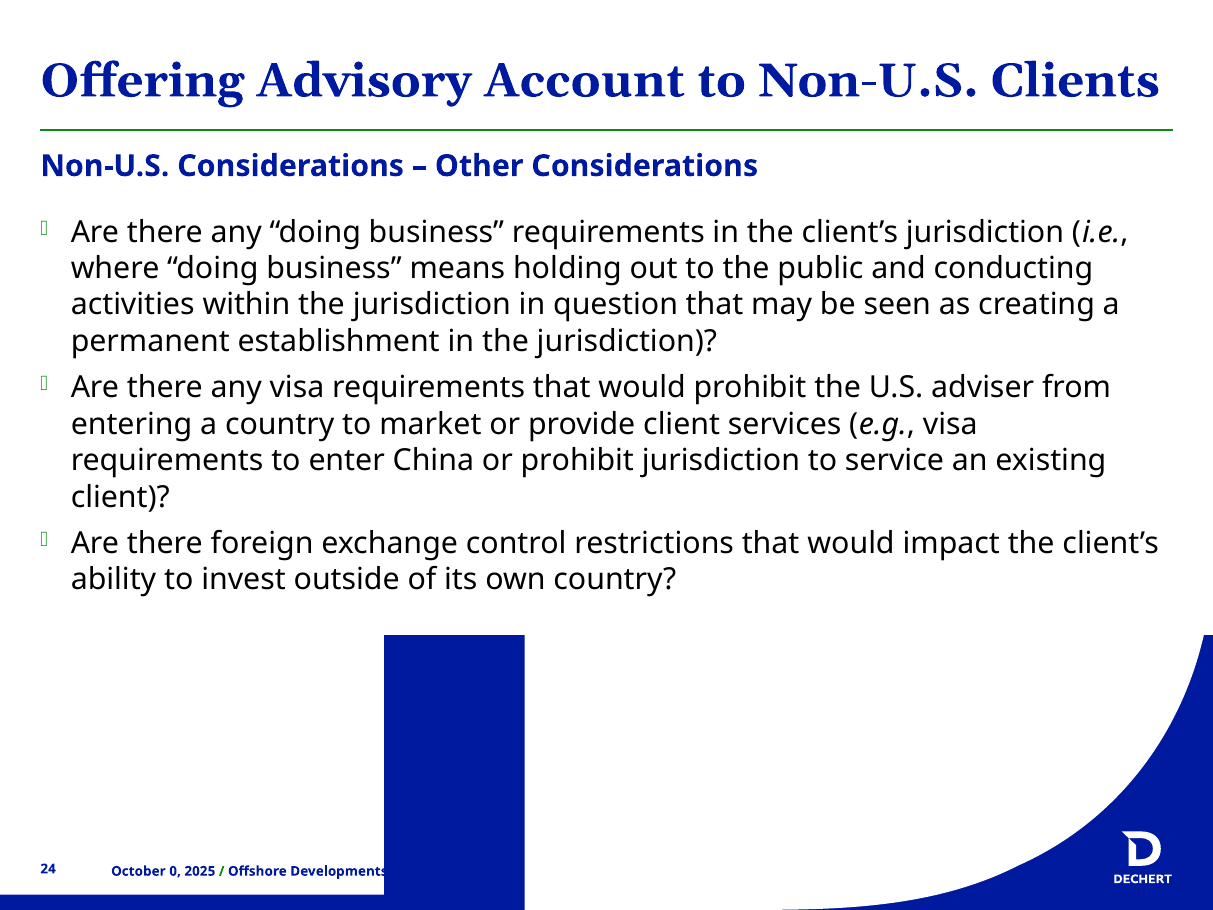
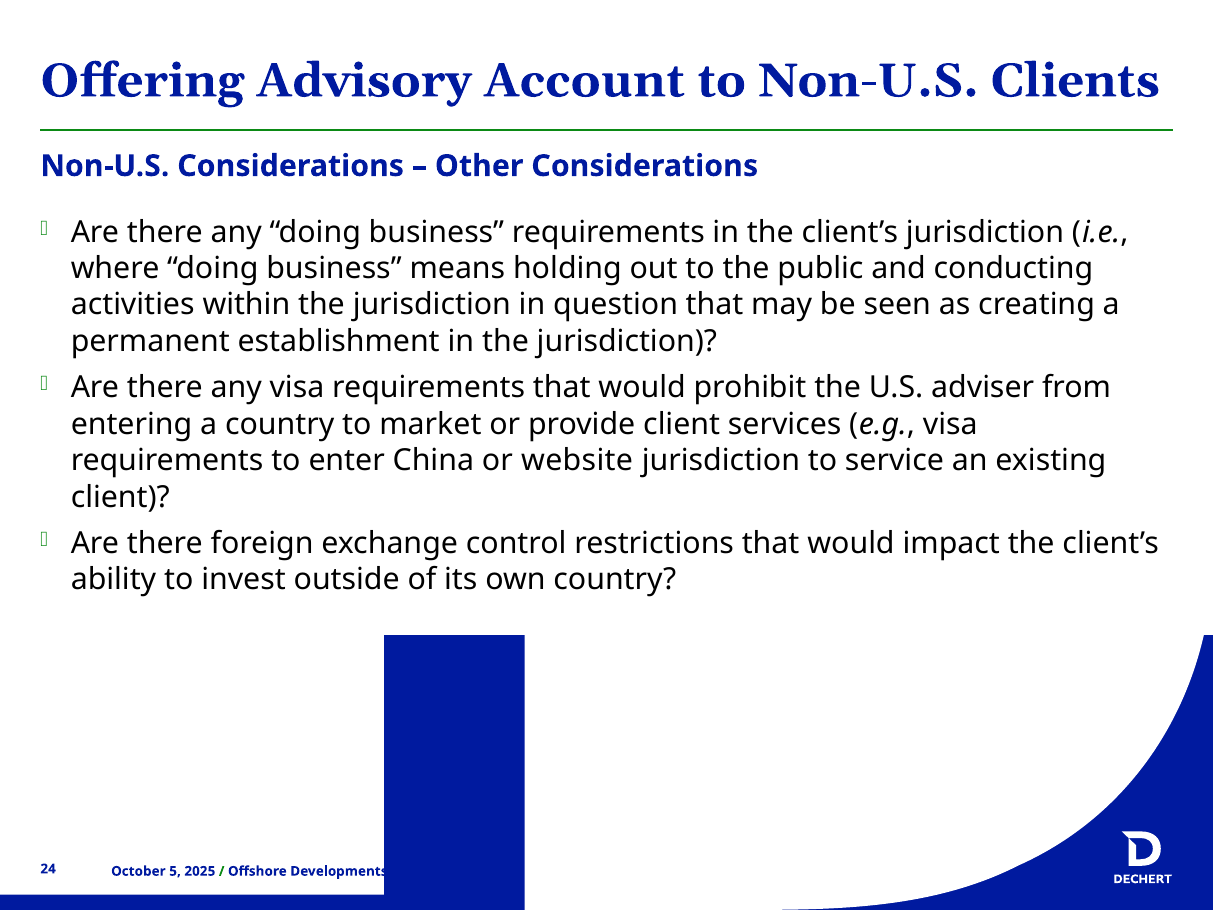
or prohibit: prohibit -> website
0: 0 -> 5
